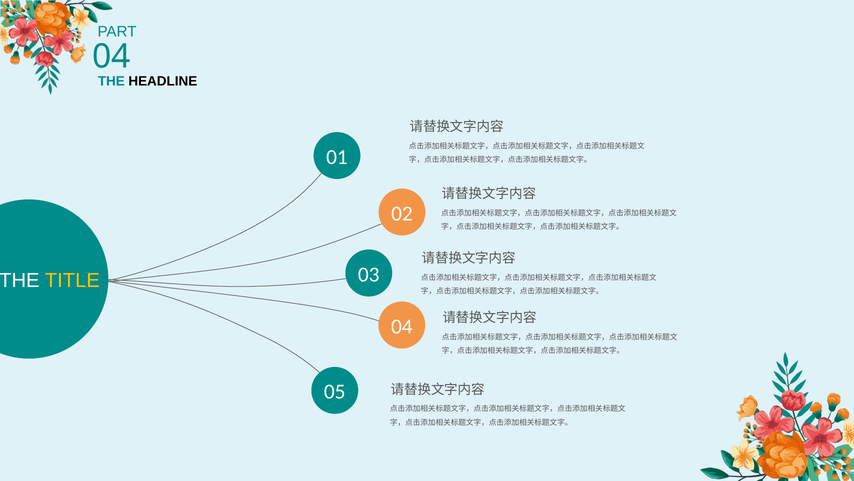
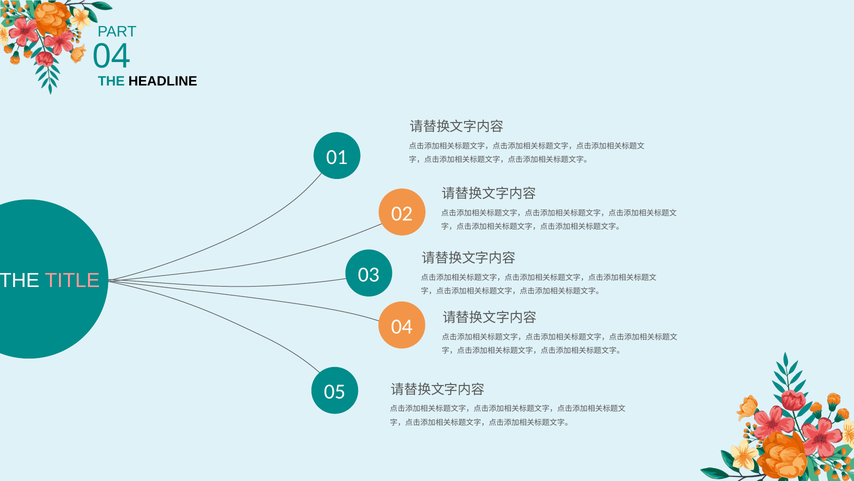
TITLE colour: yellow -> pink
